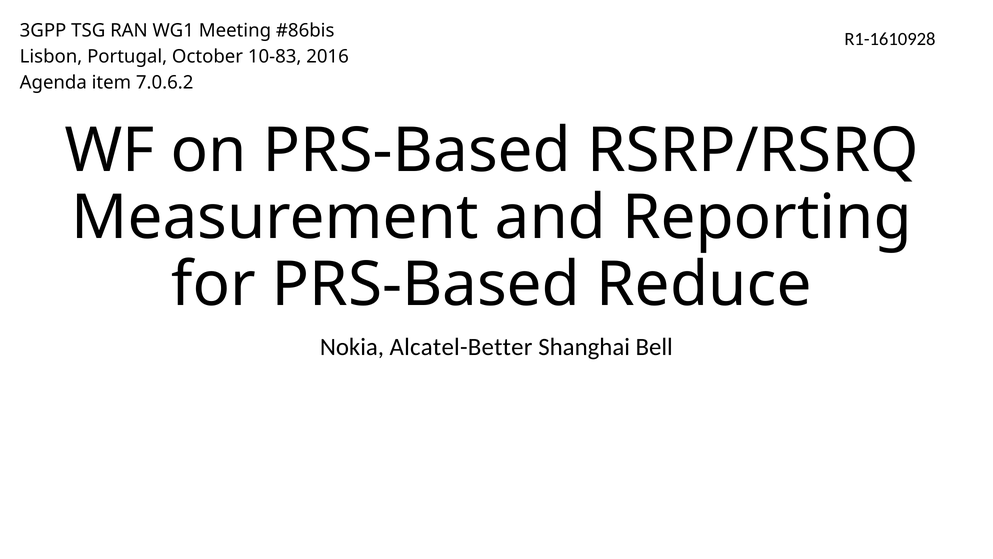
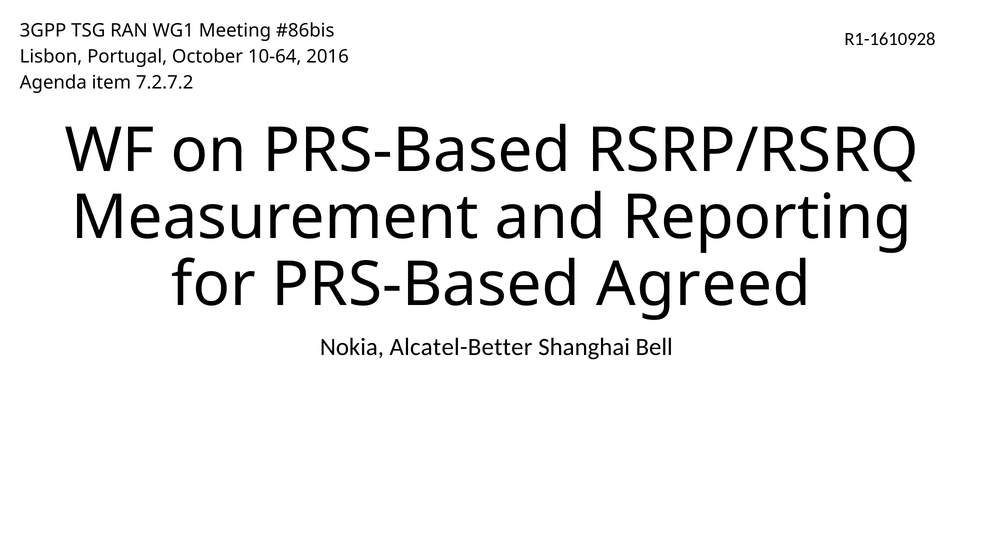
10-83: 10-83 -> 10-64
7.0.6.2: 7.0.6.2 -> 7.2.7.2
Reduce: Reduce -> Agreed
